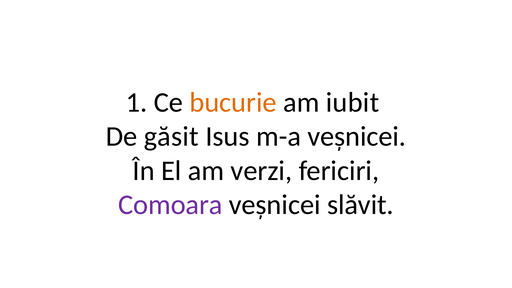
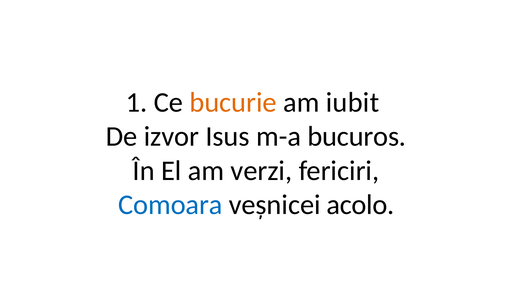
găsit: găsit -> izvor
m-a veșnicei: veșnicei -> bucuros
Comoara colour: purple -> blue
slăvit: slăvit -> acolo
